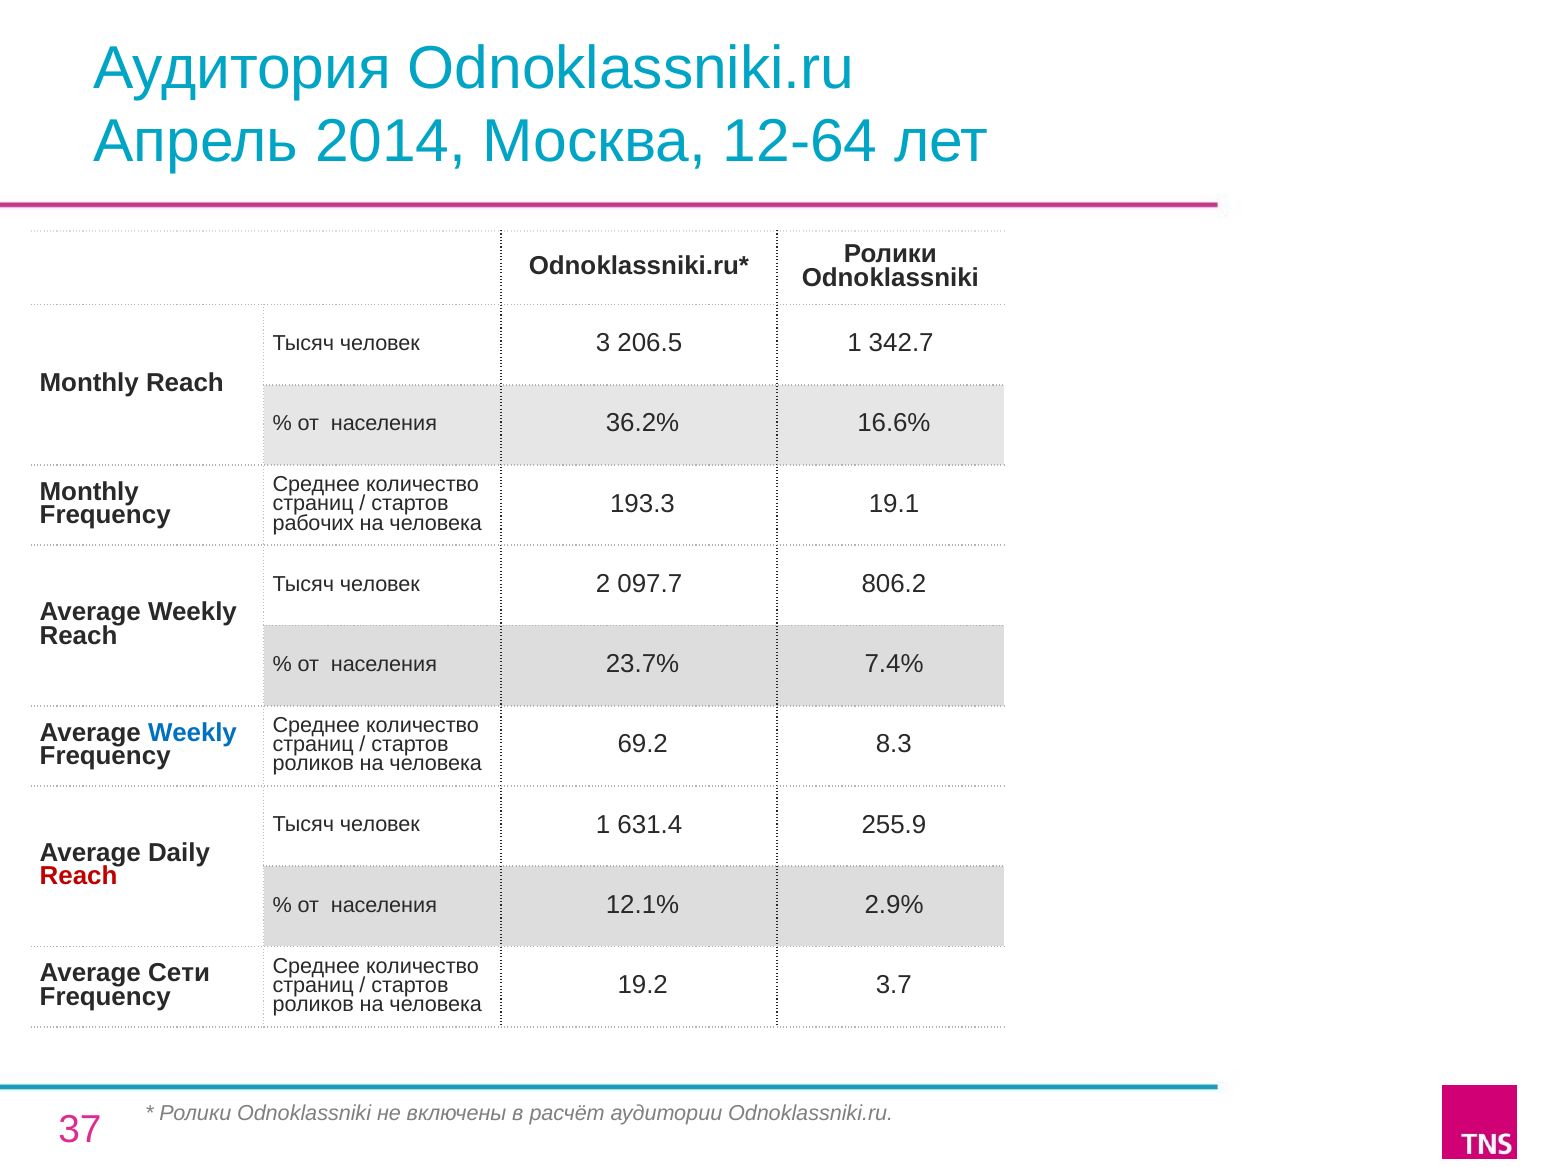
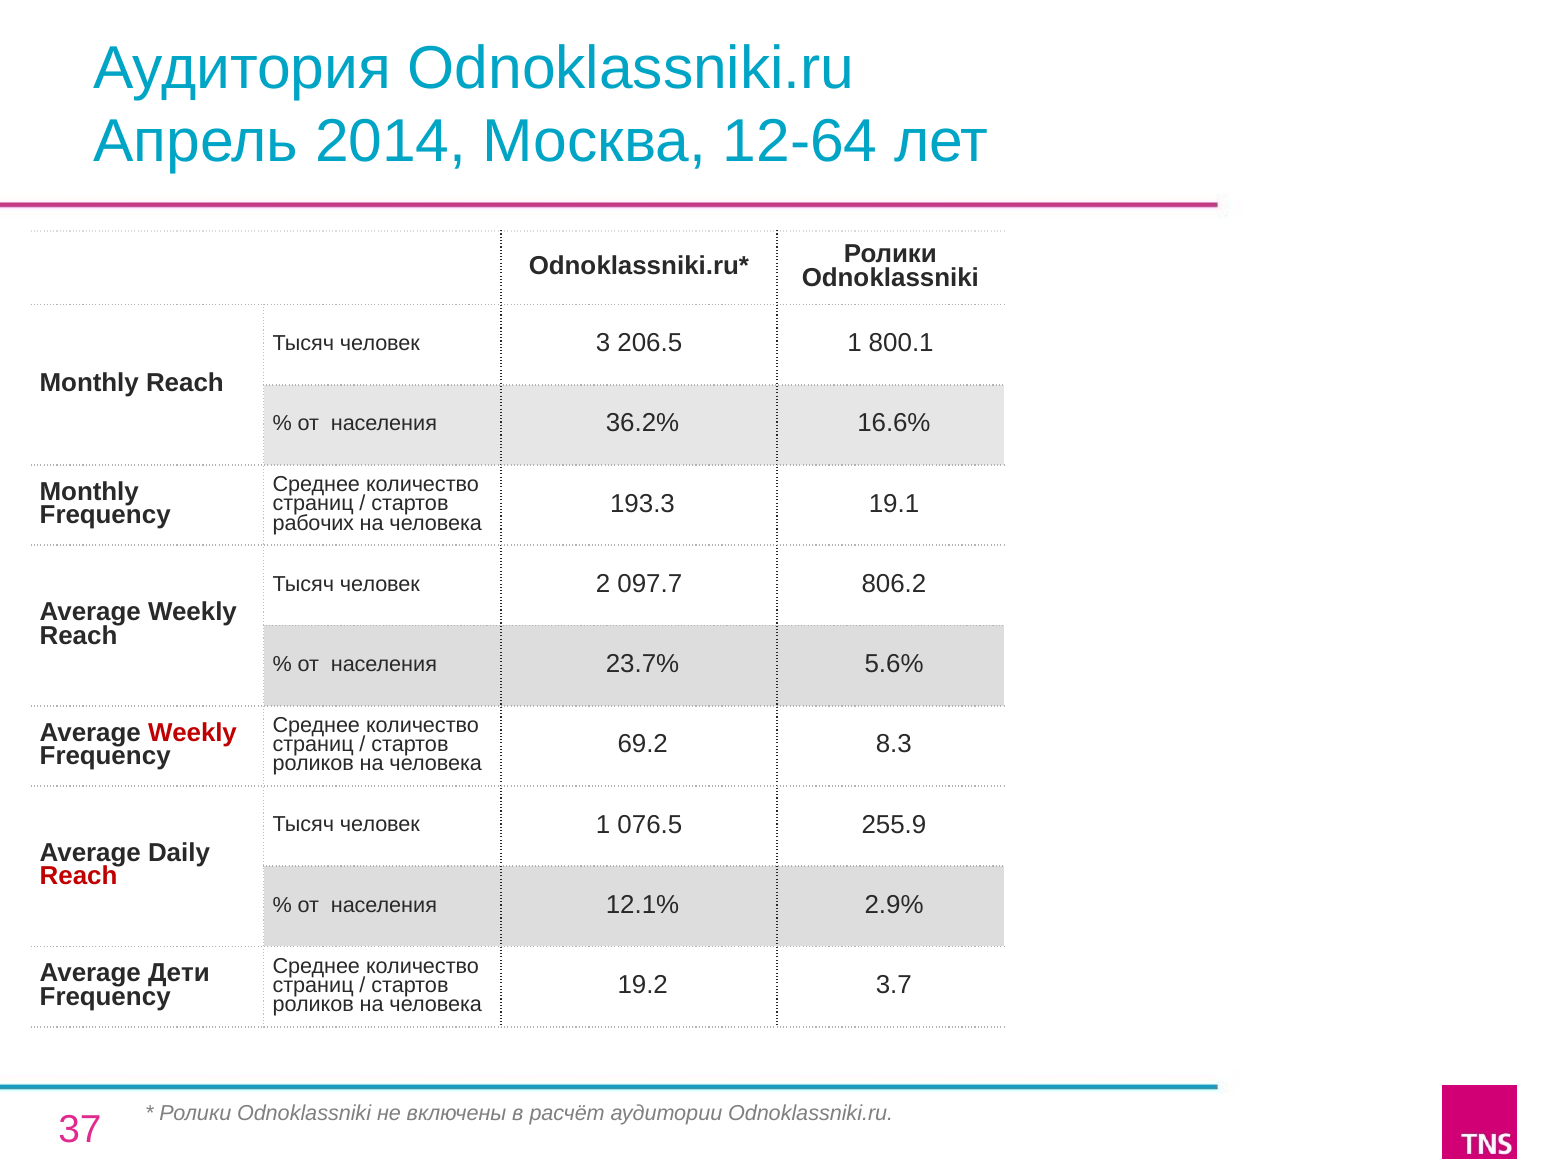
342.7: 342.7 -> 800.1
7.4%: 7.4% -> 5.6%
Weekly at (192, 733) colour: blue -> red
631.4: 631.4 -> 076.5
Сети: Сети -> Дети
